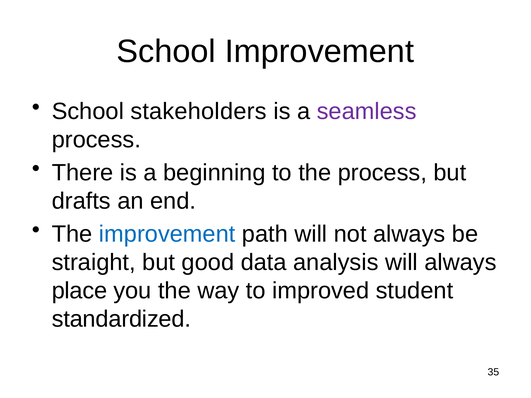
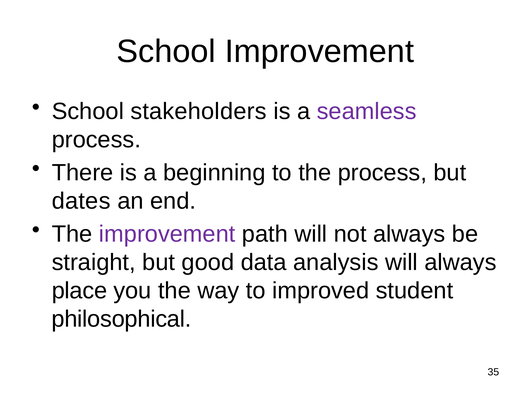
drafts: drafts -> dates
improvement at (167, 234) colour: blue -> purple
standardized: standardized -> philosophical
